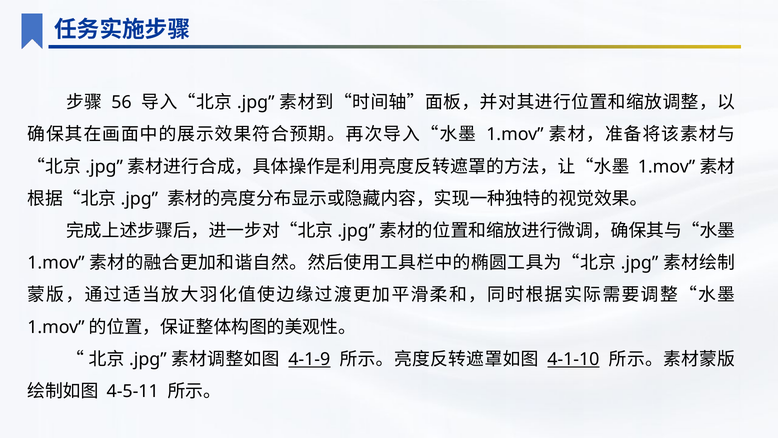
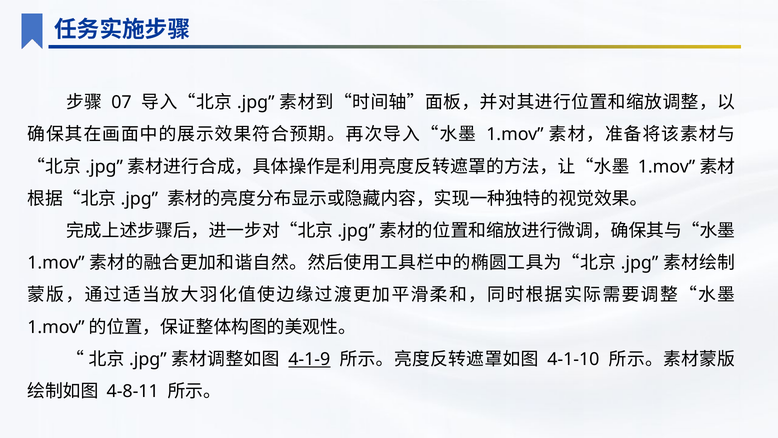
56: 56 -> 07
4-1-10 underline: present -> none
4-5-11: 4-5-11 -> 4-8-11
